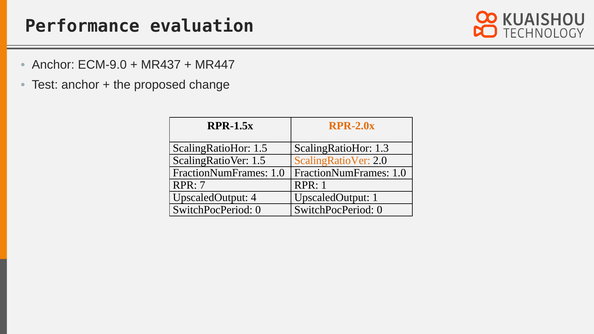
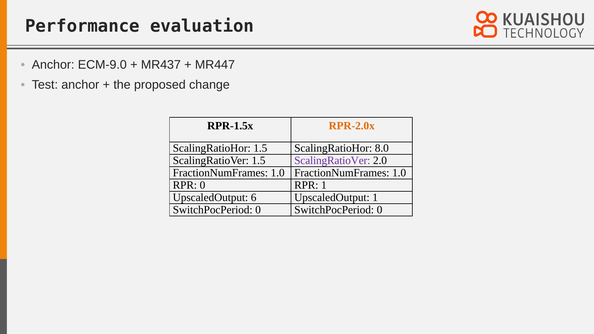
1.3: 1.3 -> 8.0
ScalingRatioVer at (332, 161) colour: orange -> purple
RPR 7: 7 -> 0
4: 4 -> 6
